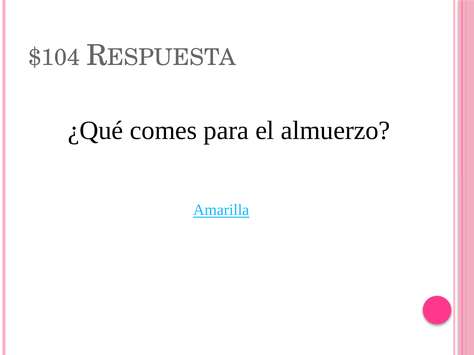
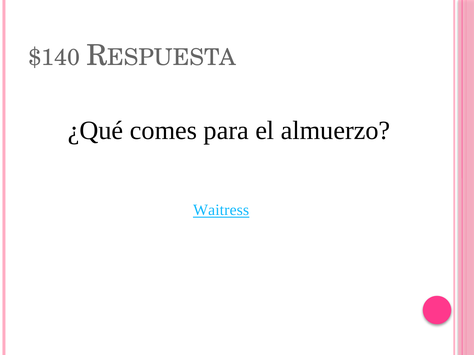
$104: $104 -> $140
Amarilla: Amarilla -> Waitress
